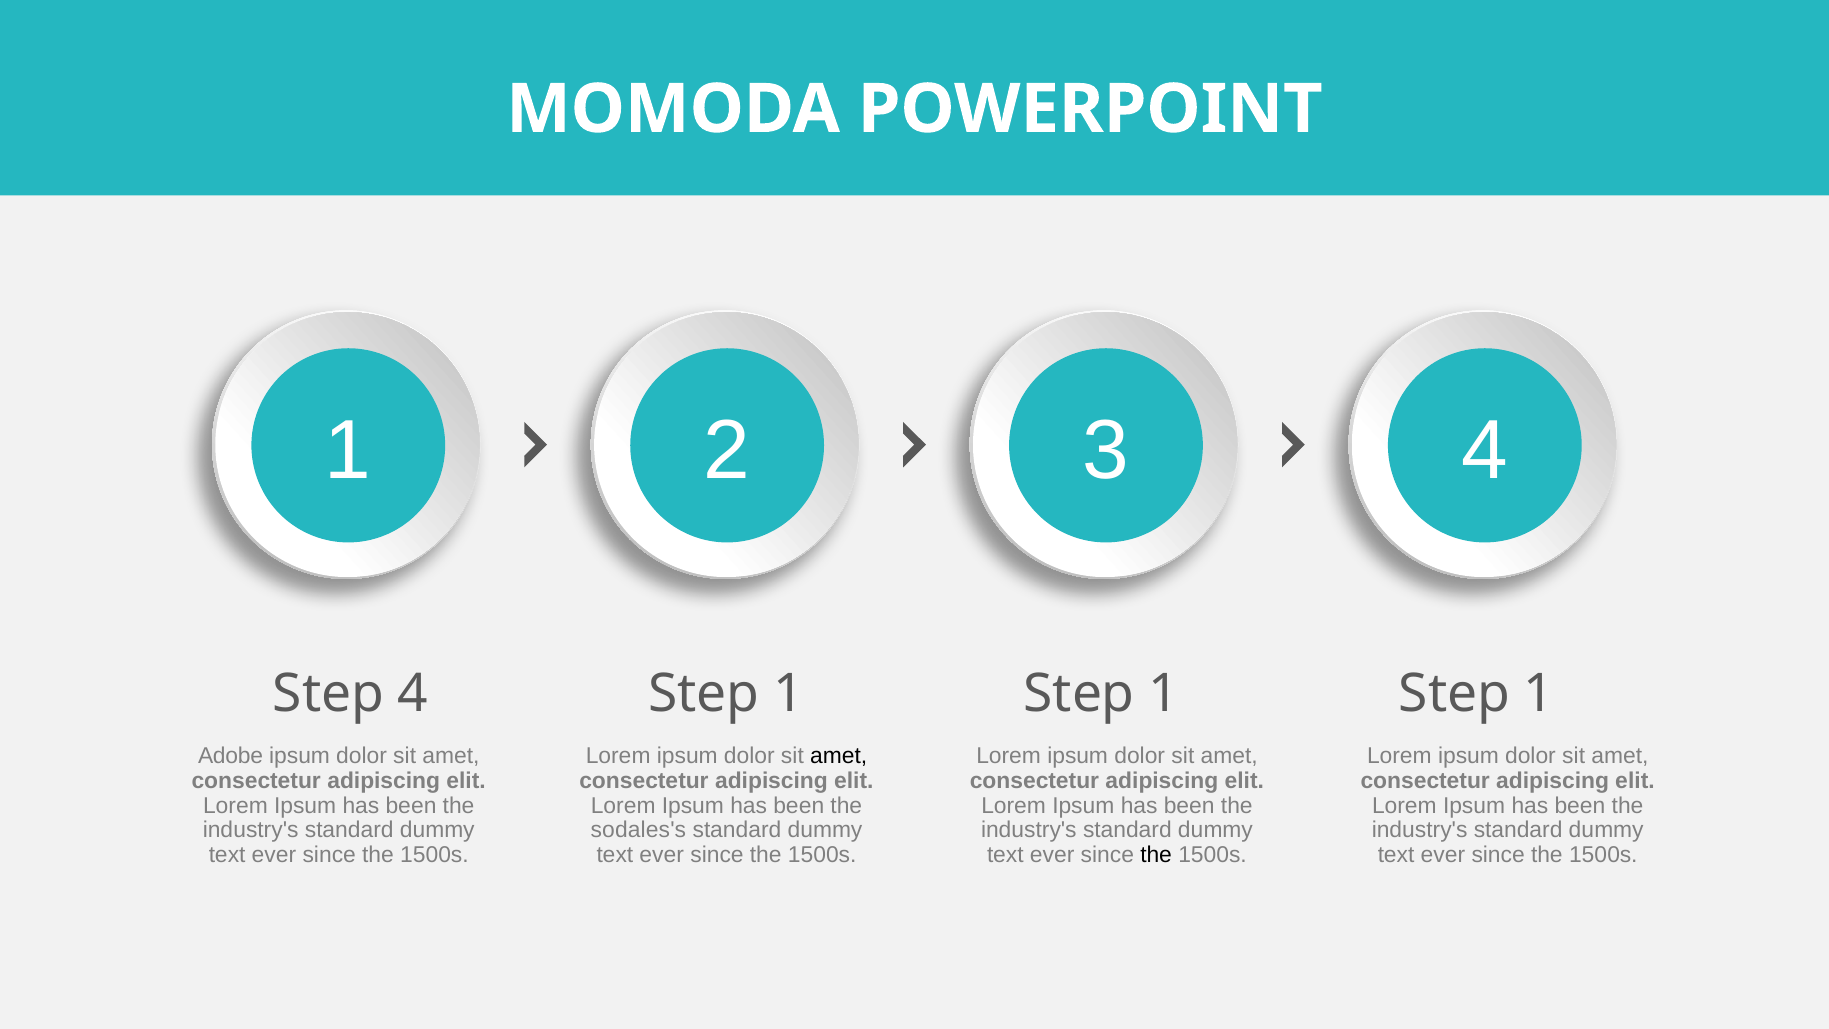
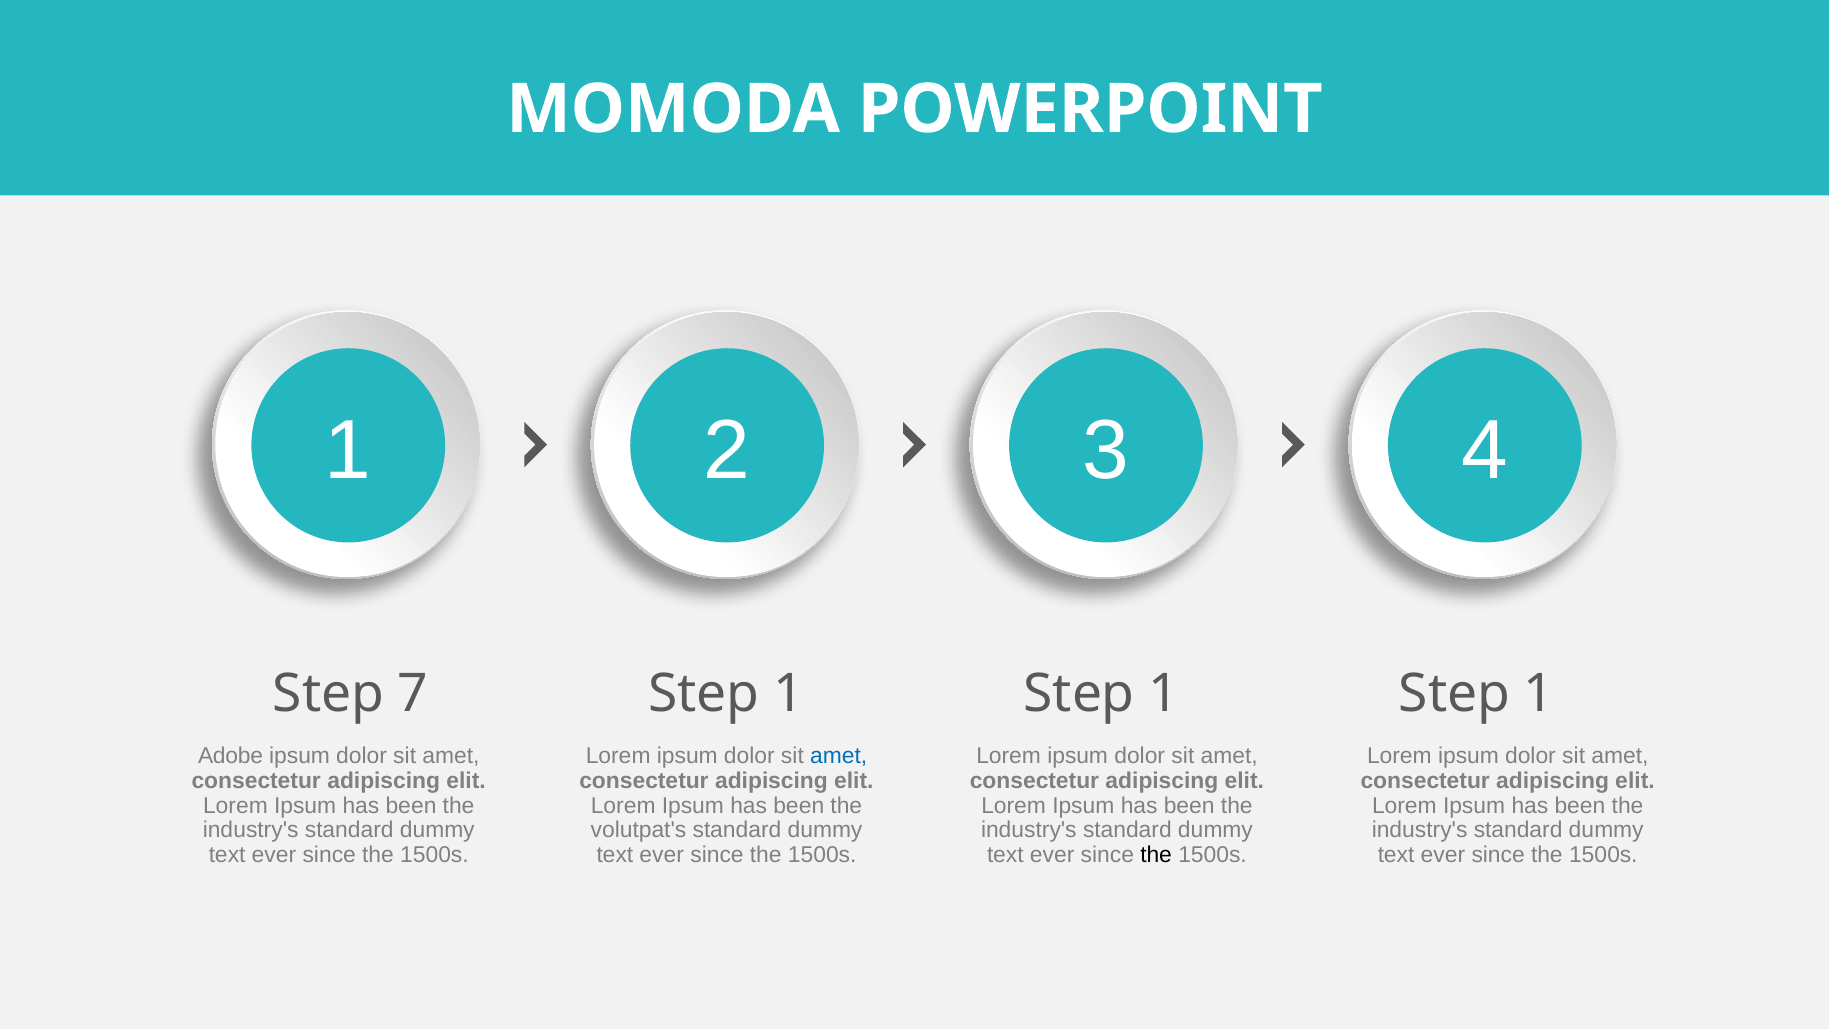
Step 4: 4 -> 7
amet at (839, 756) colour: black -> blue
sodales's: sodales's -> volutpat's
